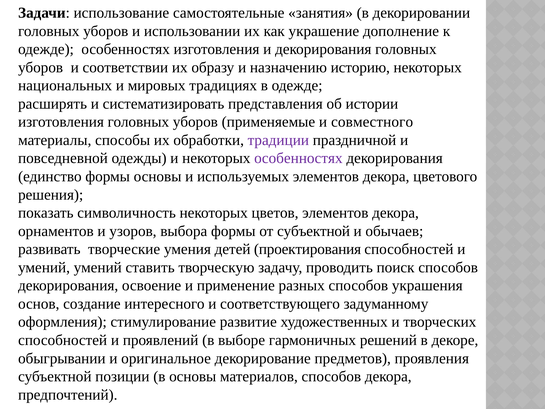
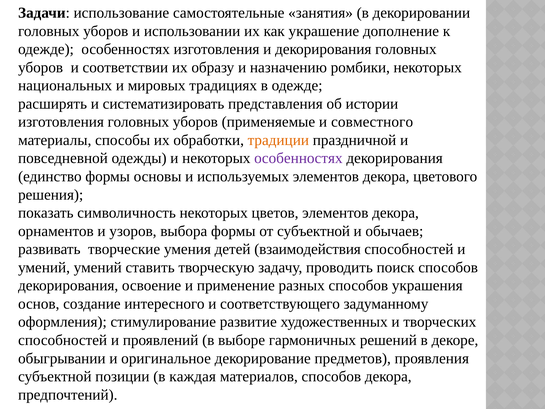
историю: историю -> ромбики
традиции colour: purple -> orange
проектирования: проектирования -> взаимодействия
в основы: основы -> каждая
